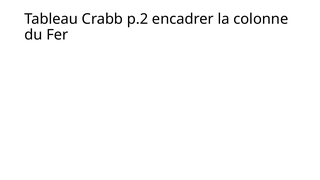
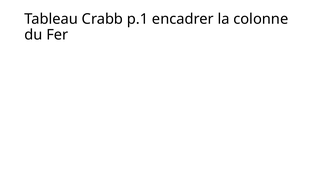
p.2: p.2 -> p.1
